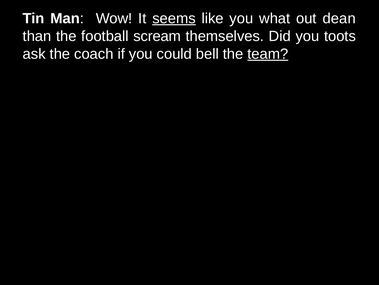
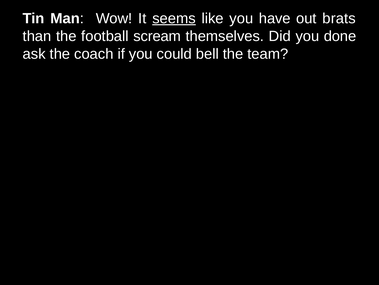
what: what -> have
dean: dean -> brats
toots: toots -> done
team underline: present -> none
